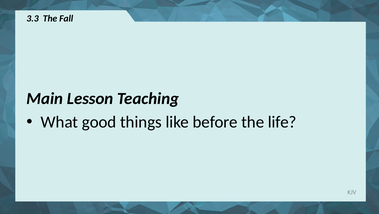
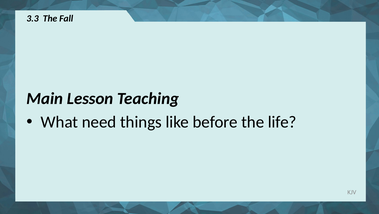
good: good -> need
